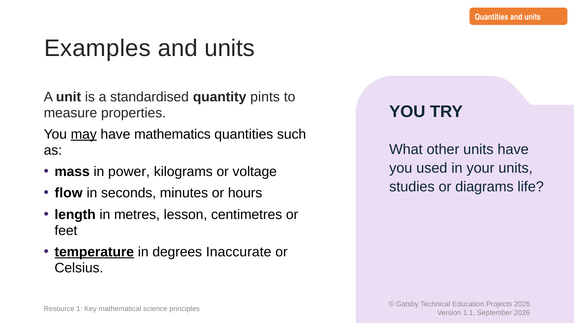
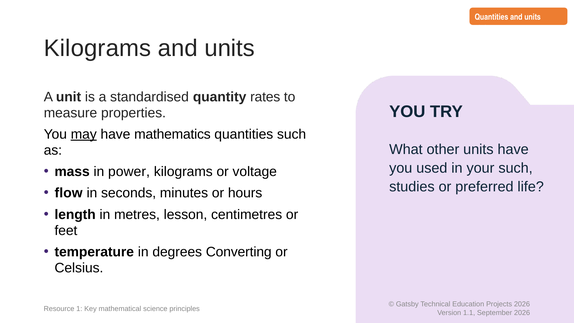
Examples at (97, 48): Examples -> Kilograms
pints: pints -> rates
your units: units -> such
diagrams: diagrams -> preferred
temperature underline: present -> none
Inaccurate: Inaccurate -> Converting
